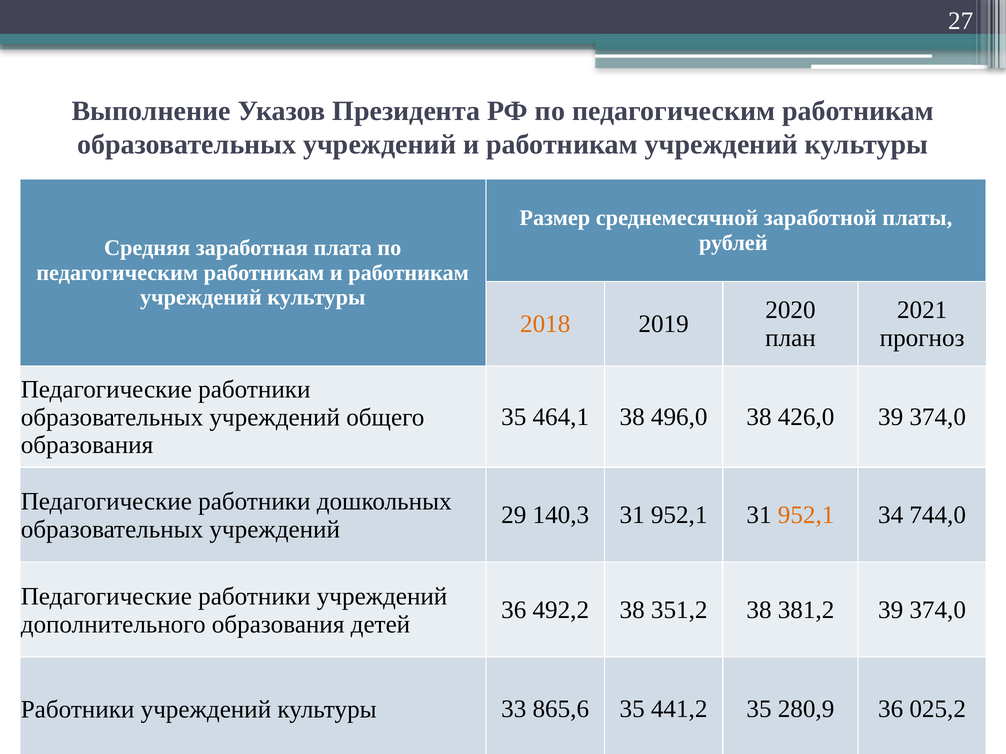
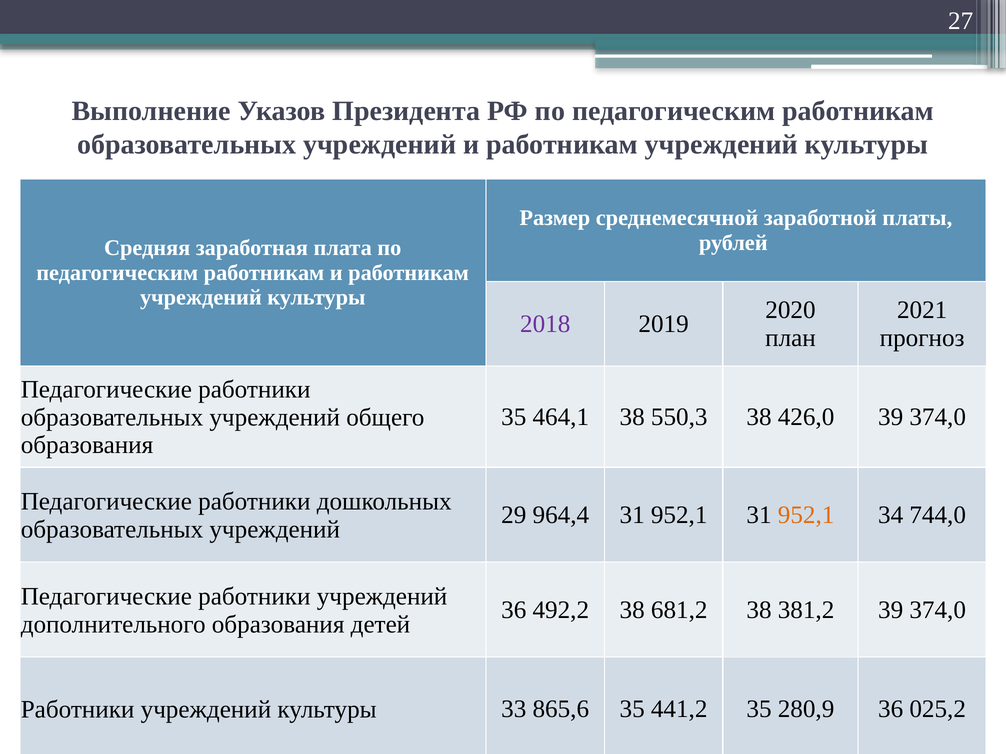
2018 colour: orange -> purple
496,0: 496,0 -> 550,3
140,3: 140,3 -> 964,4
351,2: 351,2 -> 681,2
